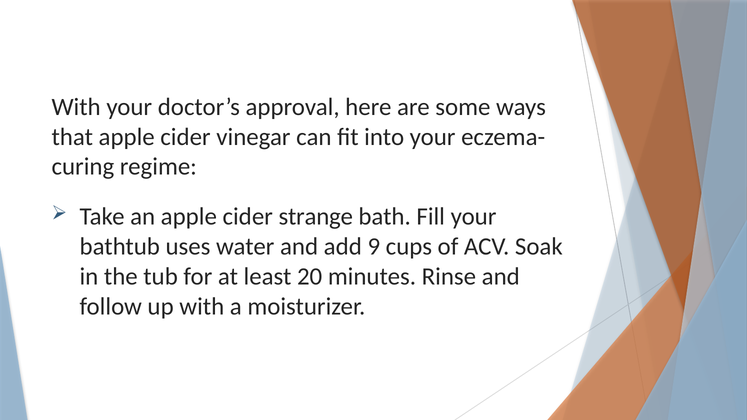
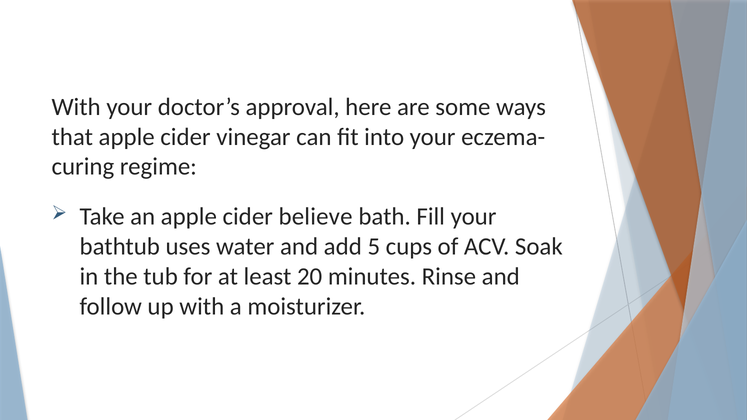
strange: strange -> believe
9: 9 -> 5
